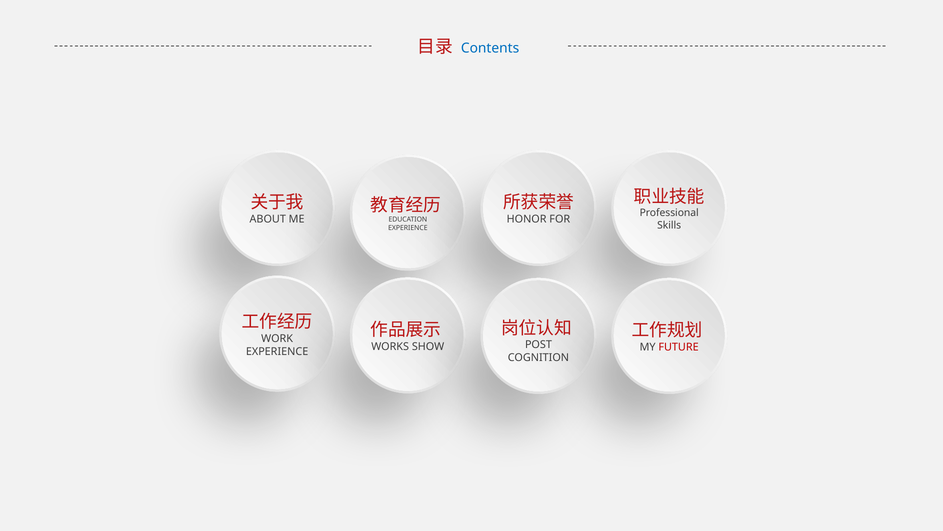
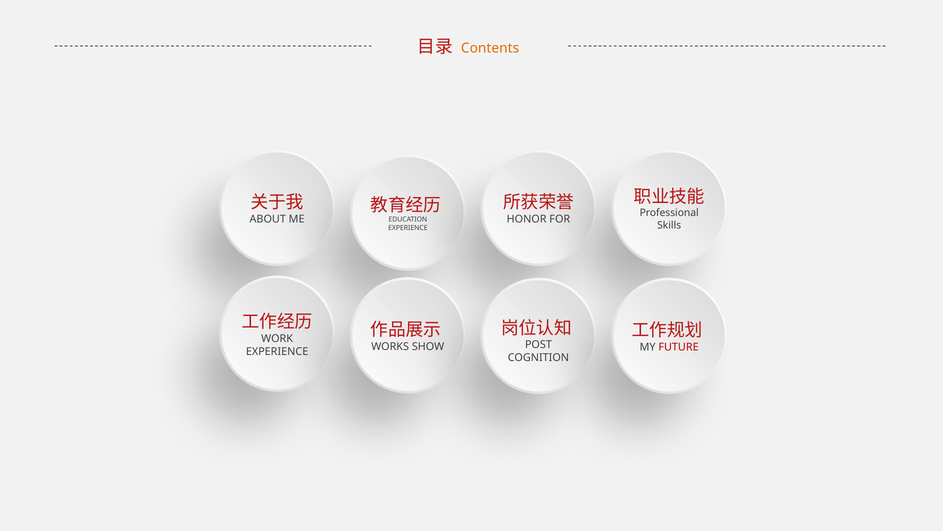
Contents colour: blue -> orange
